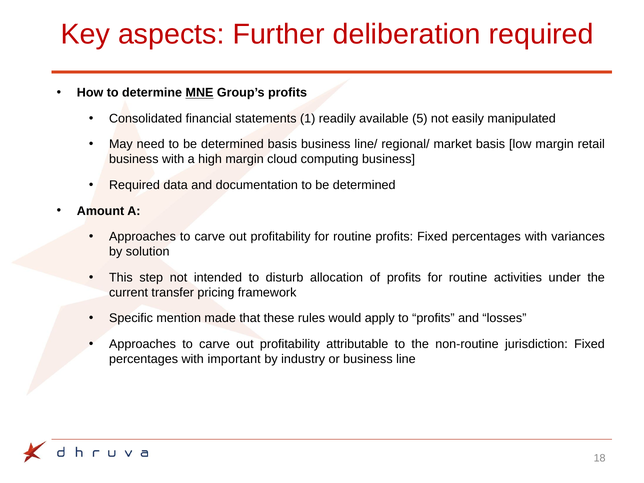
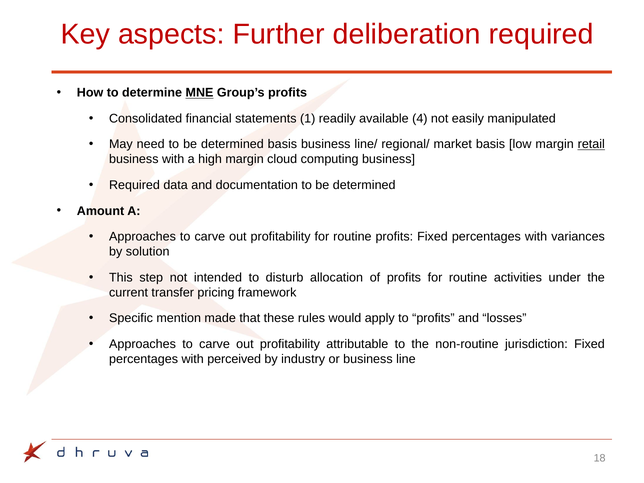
5: 5 -> 4
retail underline: none -> present
important: important -> perceived
